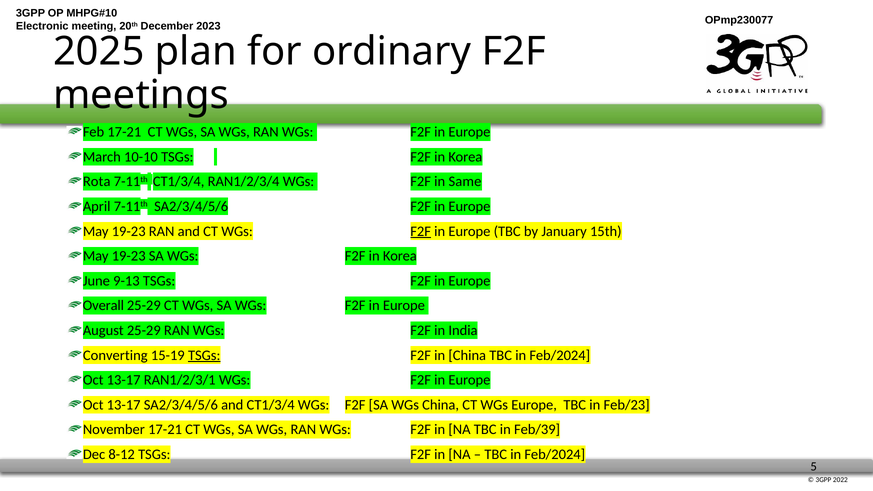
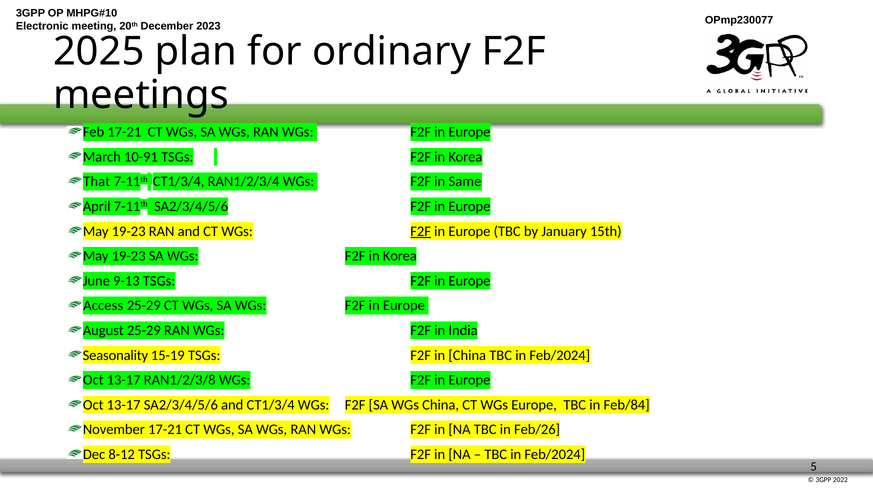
10-10: 10-10 -> 10-91
Rota: Rota -> That
Overall: Overall -> Access
Converting: Converting -> Seasonality
TSGs at (204, 355) underline: present -> none
RAN1/2/3/1: RAN1/2/3/1 -> RAN1/2/3/8
Feb/23: Feb/23 -> Feb/84
Feb/39: Feb/39 -> Feb/26
